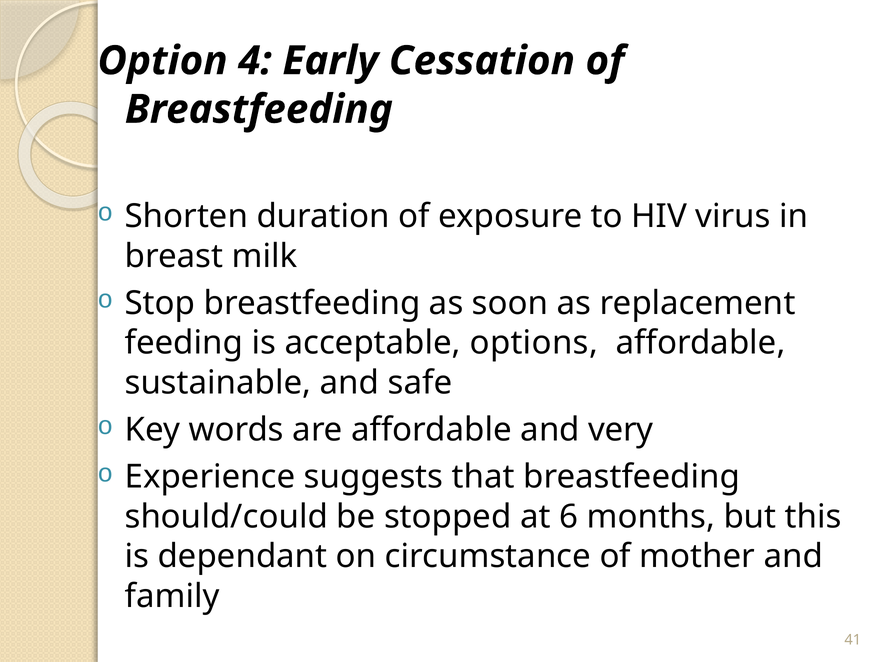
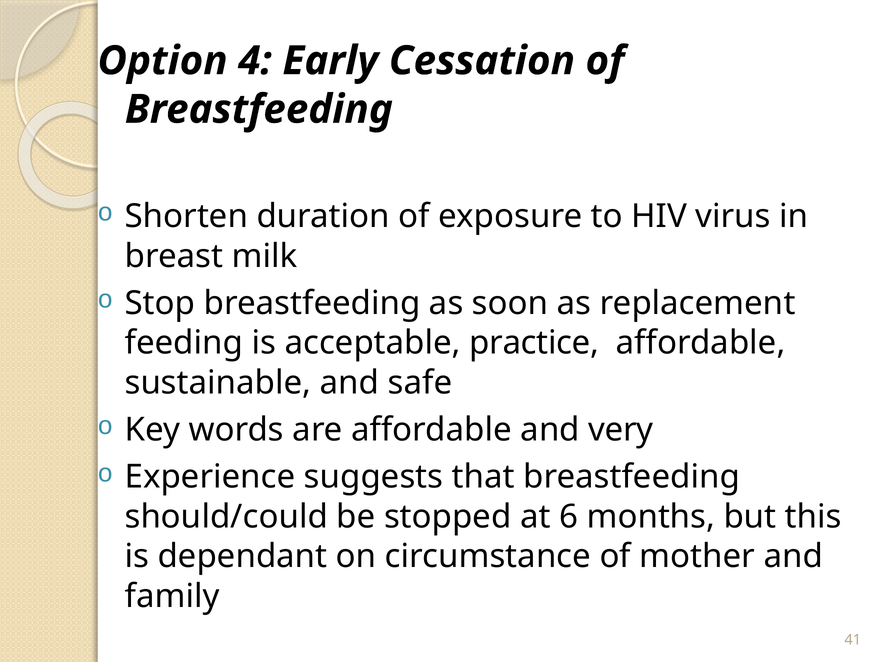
options: options -> practice
